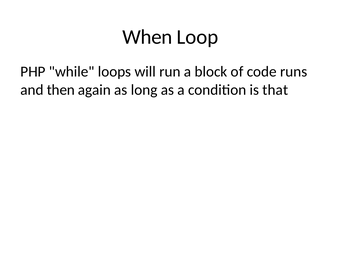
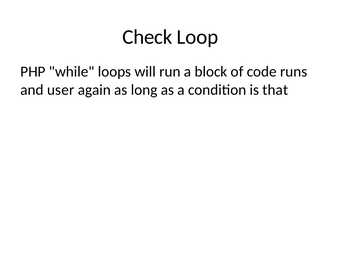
When: When -> Check
then: then -> user
